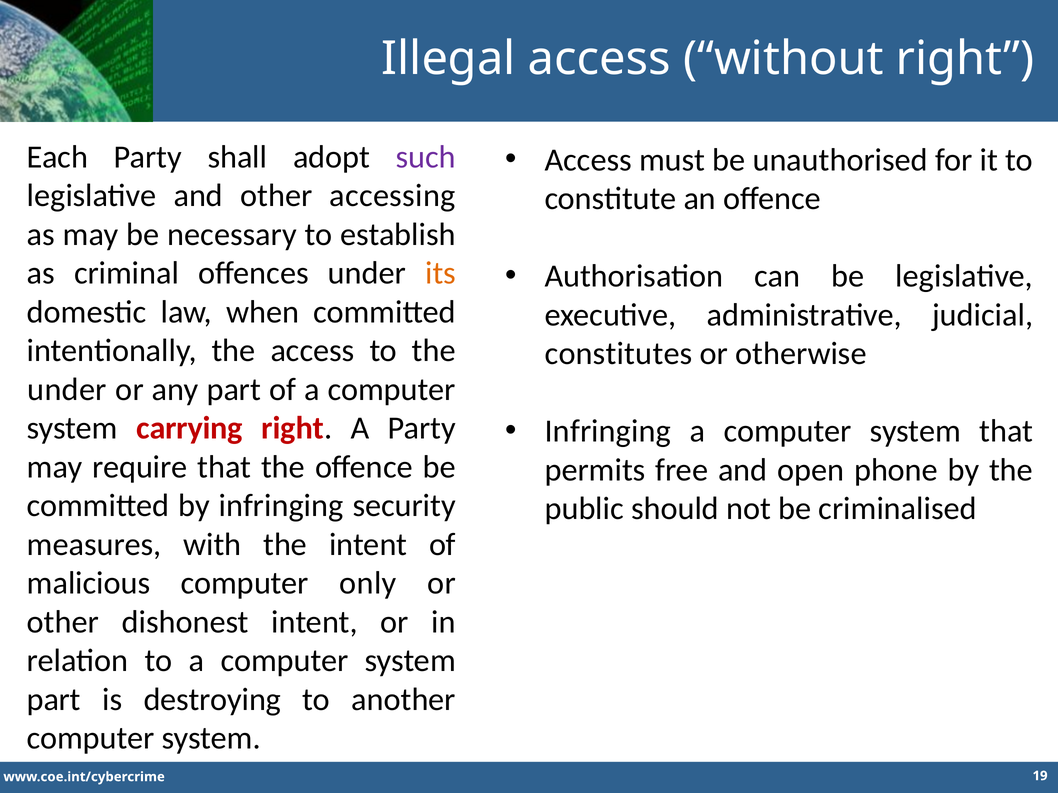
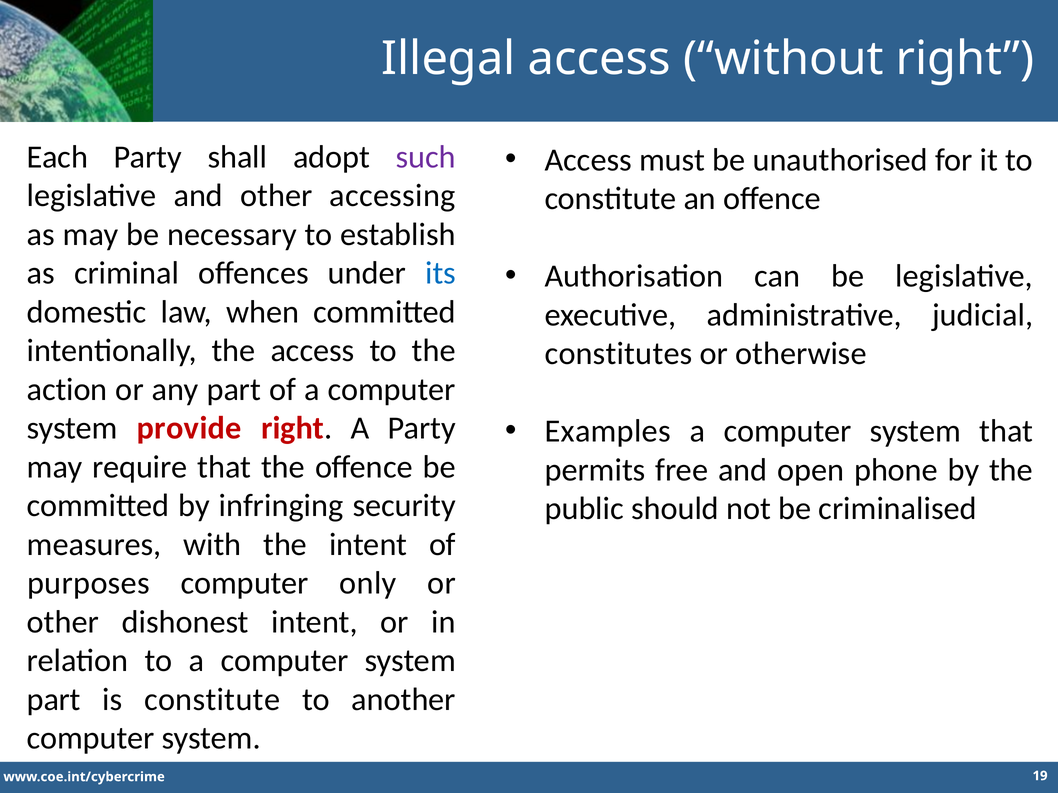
its colour: orange -> blue
under at (67, 390): under -> action
Infringing at (608, 432): Infringing -> Examples
carrying: carrying -> provide
malicious: malicious -> purposes
is destroying: destroying -> constitute
